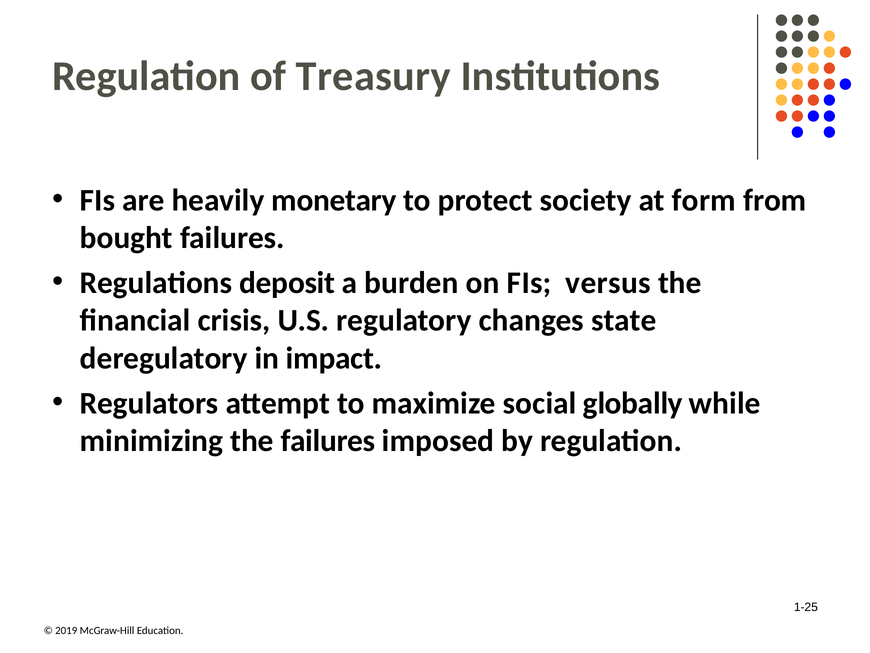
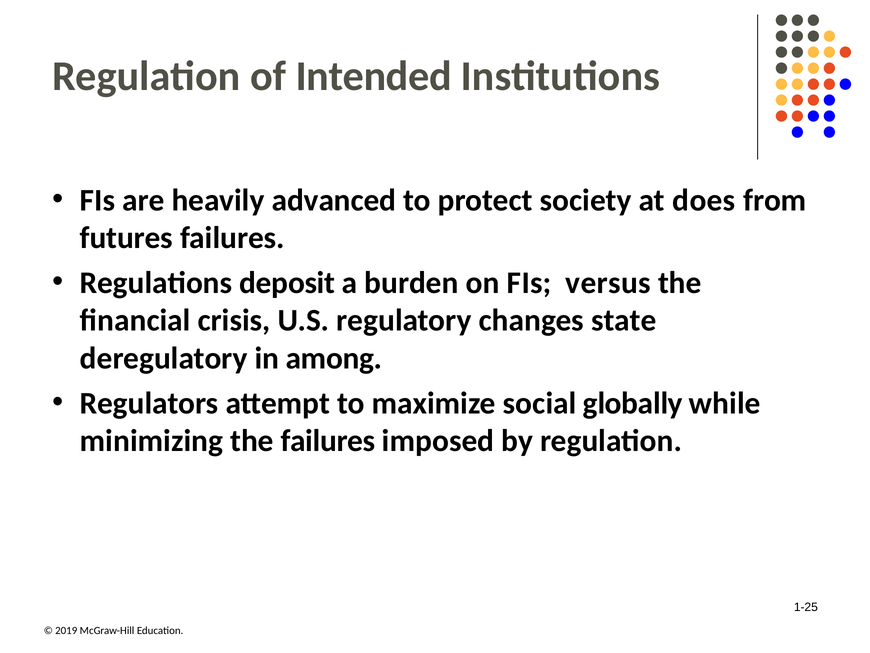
Treasury: Treasury -> Intended
monetary: monetary -> advanced
form: form -> does
bought: bought -> futures
impact: impact -> among
